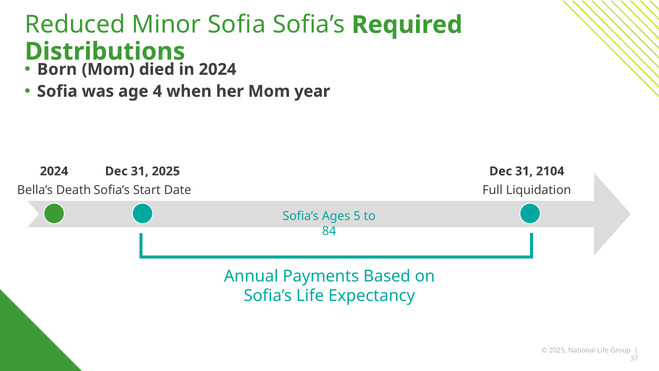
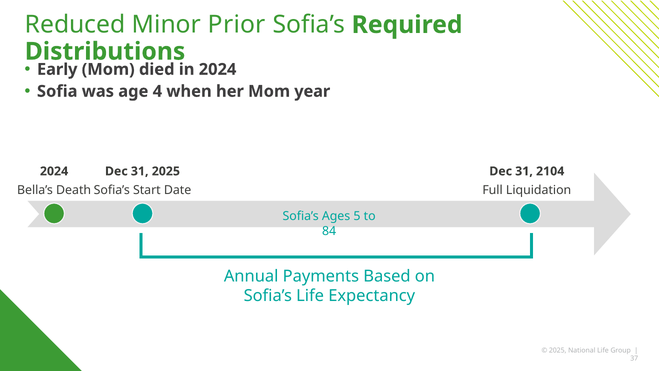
Minor Sofia: Sofia -> Prior
Born: Born -> Early
